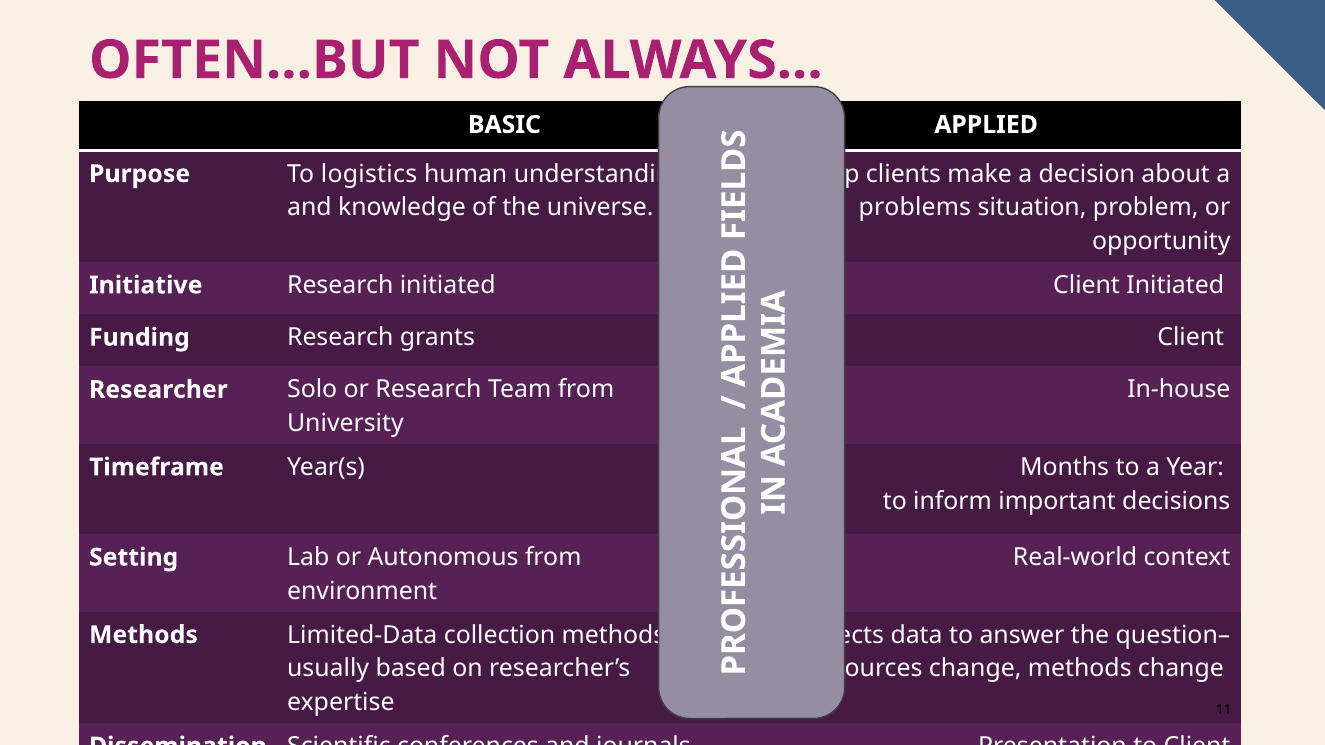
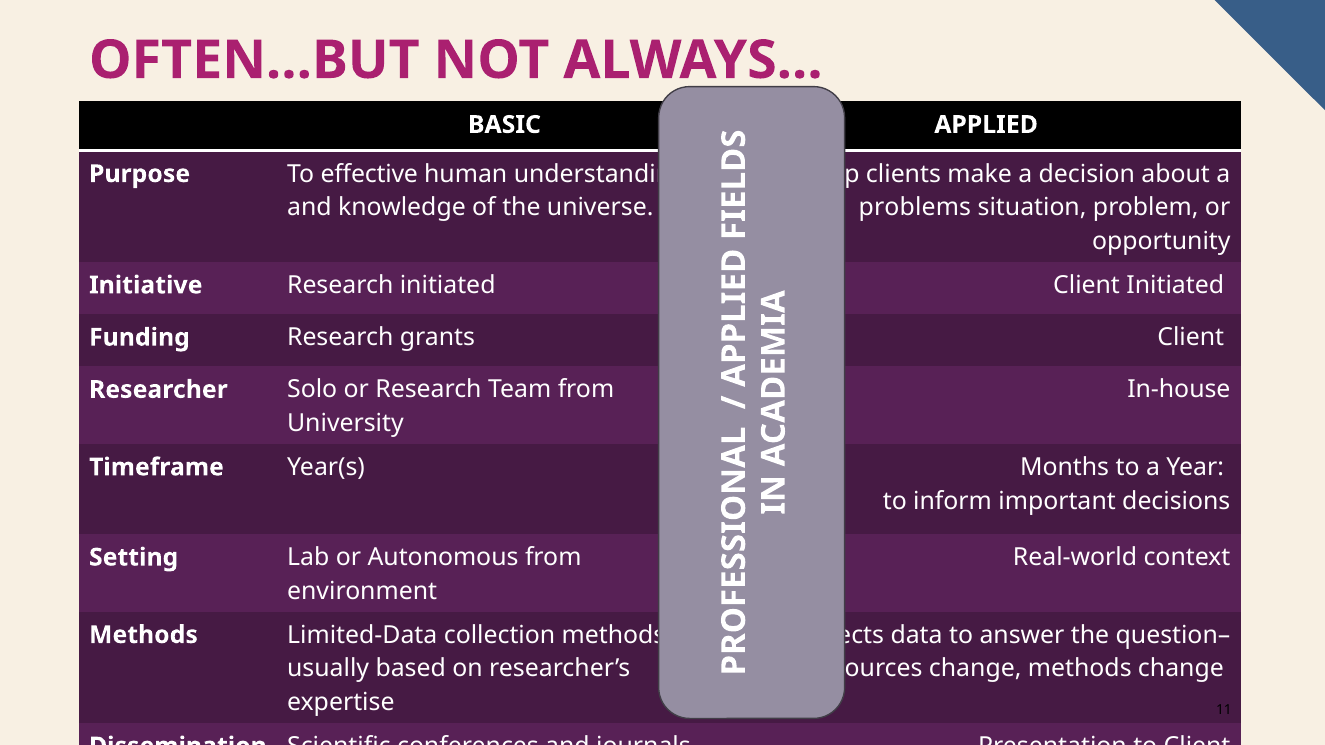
logistics: logistics -> effective
